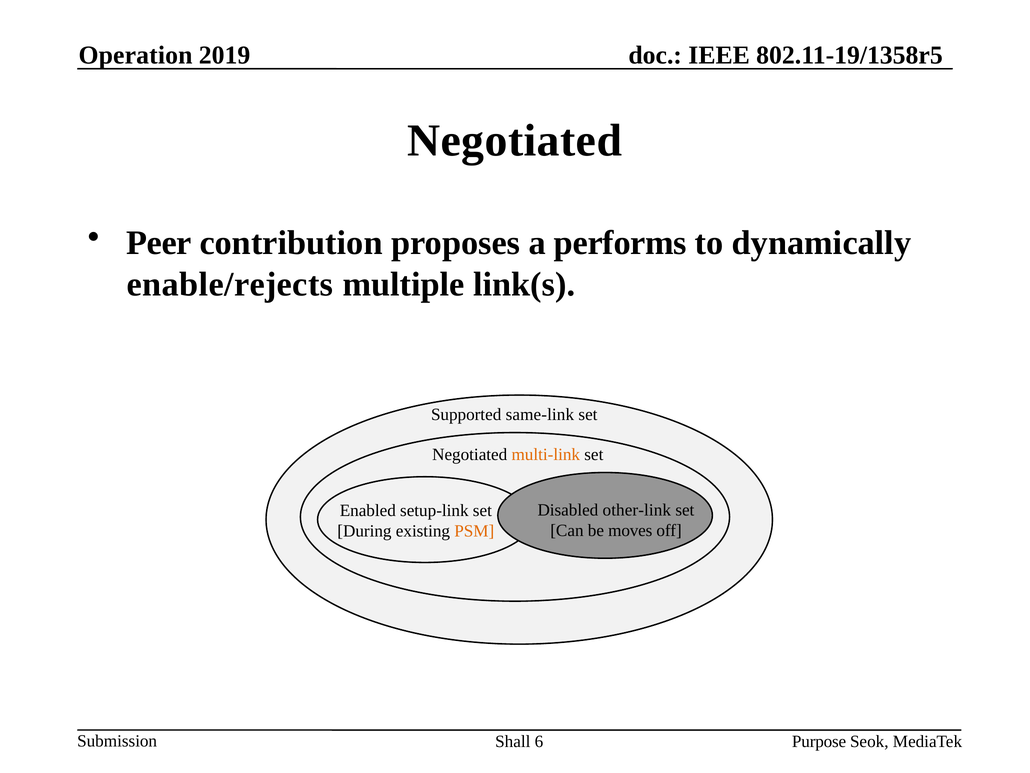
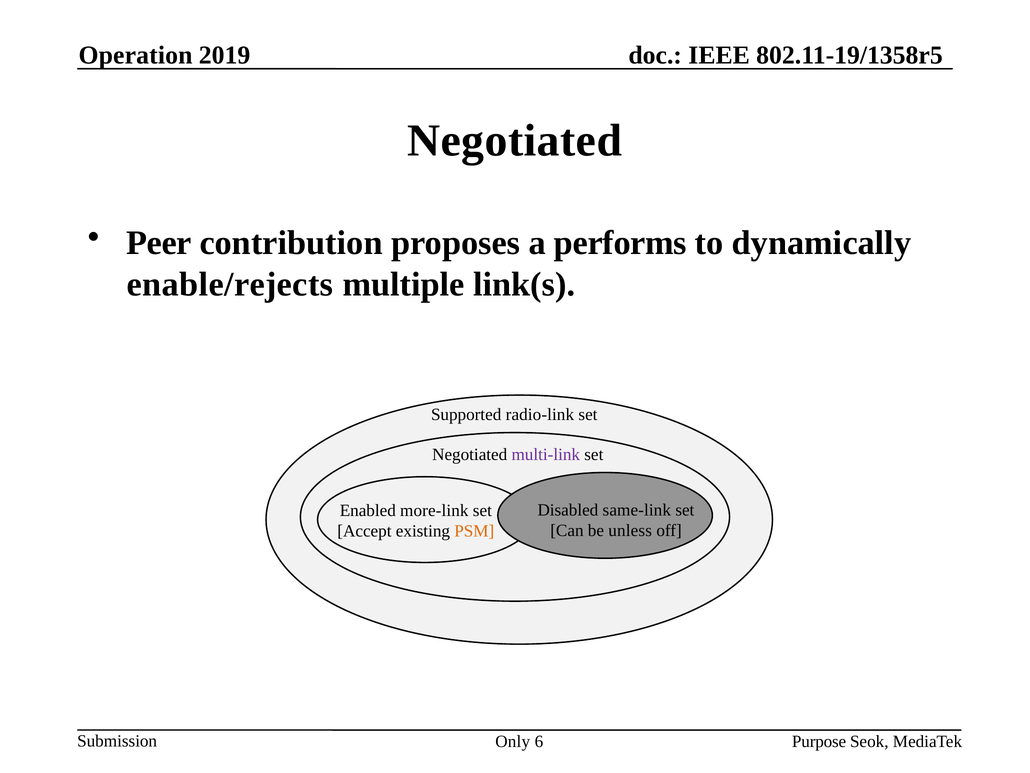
same-link: same-link -> radio-link
multi-link colour: orange -> purple
other-link: other-link -> same-link
setup-link: setup-link -> more-link
moves: moves -> unless
During: During -> Accept
Shall: Shall -> Only
